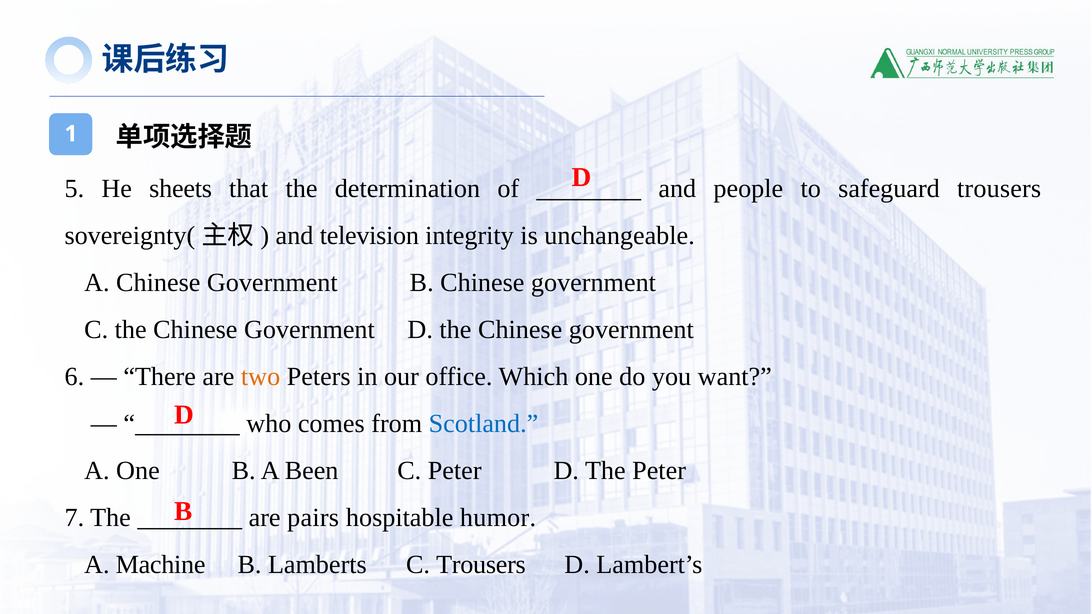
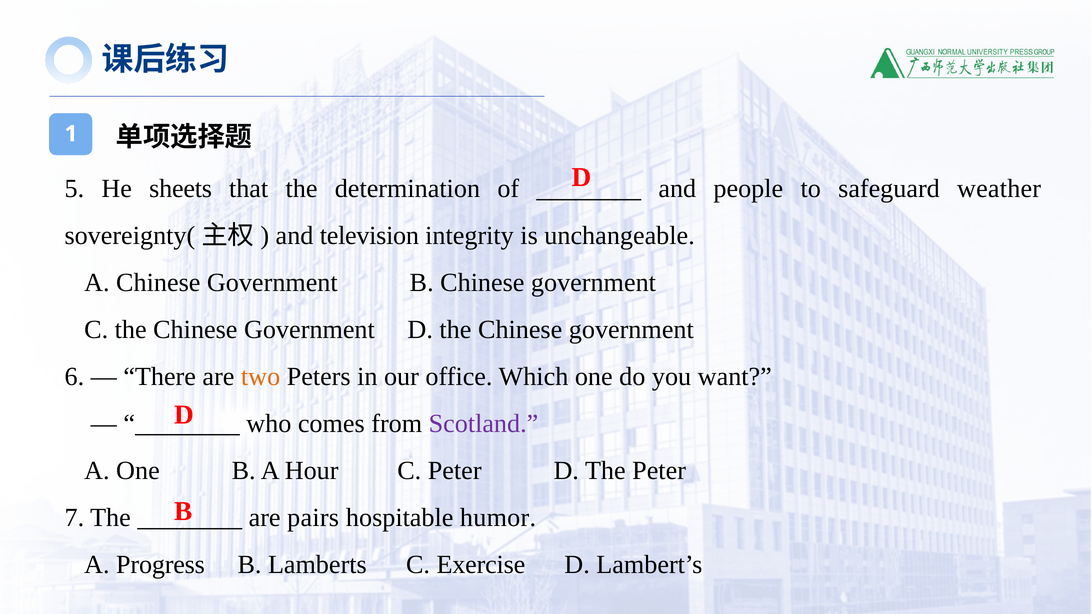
safeguard trousers: trousers -> weather
Scotland colour: blue -> purple
Been: Been -> Hour
Machine: Machine -> Progress
C Trousers: Trousers -> Exercise
